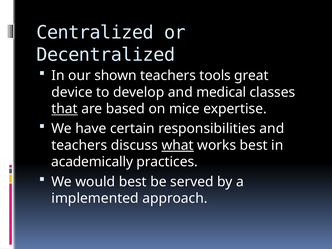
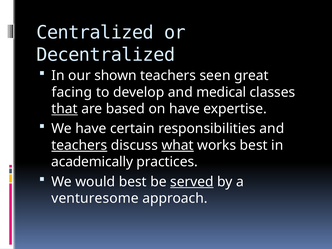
tools: tools -> seen
device: device -> facing
on mice: mice -> have
teachers at (79, 145) underline: none -> present
served underline: none -> present
implemented: implemented -> venturesome
